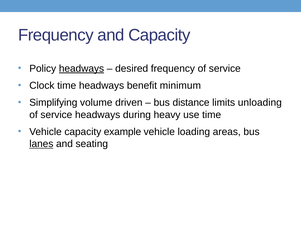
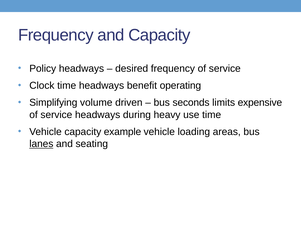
headways at (81, 68) underline: present -> none
minimum: minimum -> operating
distance: distance -> seconds
unloading: unloading -> expensive
